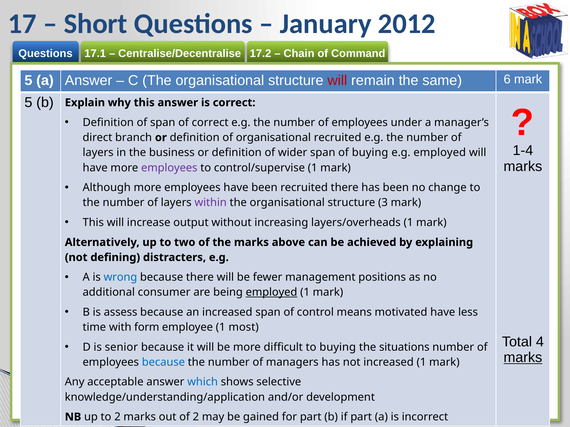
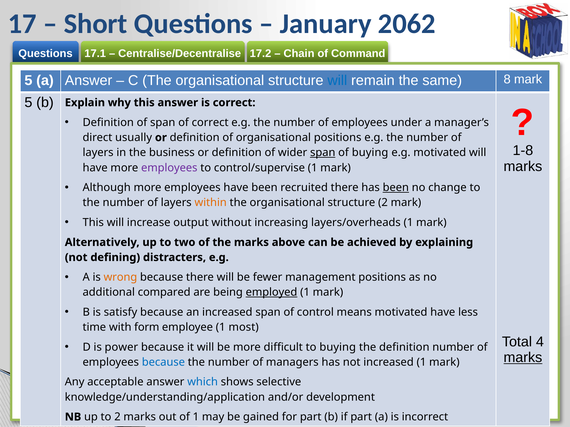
2012: 2012 -> 2062
will at (337, 80) colour: red -> blue
6: 6 -> 8
branch: branch -> usually
organisational recruited: recruited -> positions
1-4: 1-4 -> 1-8
span at (323, 153) underline: none -> present
e.g employed: employed -> motivated
been at (396, 188) underline: none -> present
within colour: purple -> orange
structure 3: 3 -> 2
wrong colour: blue -> orange
consumer: consumer -> compared
assess: assess -> satisfy
senior: senior -> power
the situations: situations -> definition
of 2: 2 -> 1
